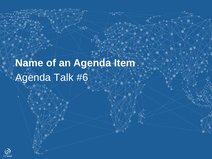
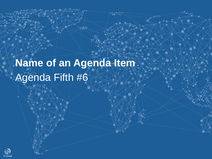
Talk: Talk -> Fifth
